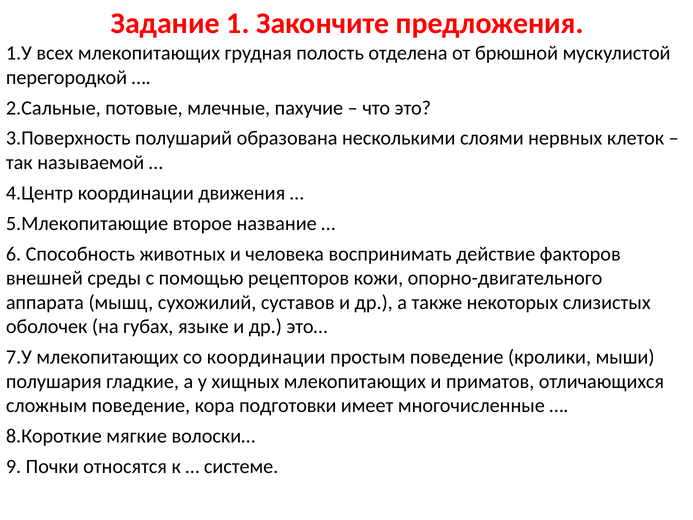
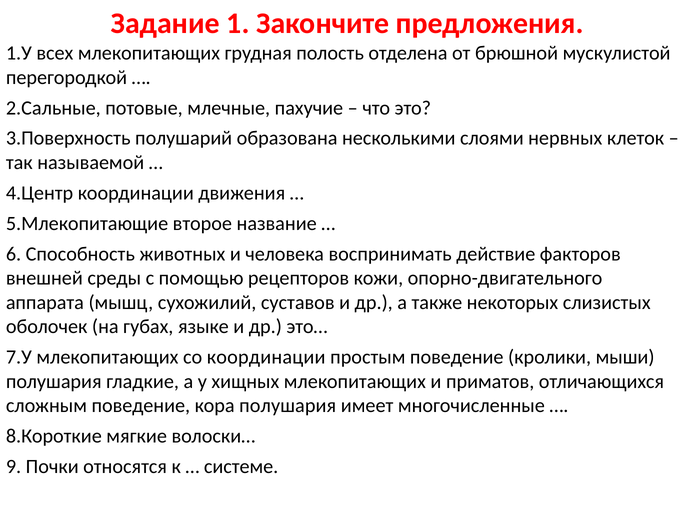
кора подготовки: подготовки -> полушария
